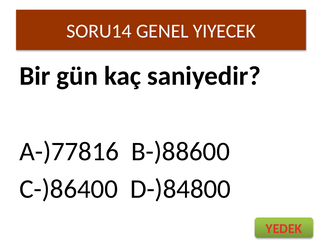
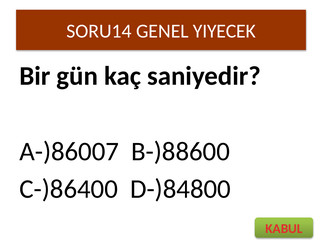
A-)77816: A-)77816 -> A-)86007
YEDEK: YEDEK -> KABUL
